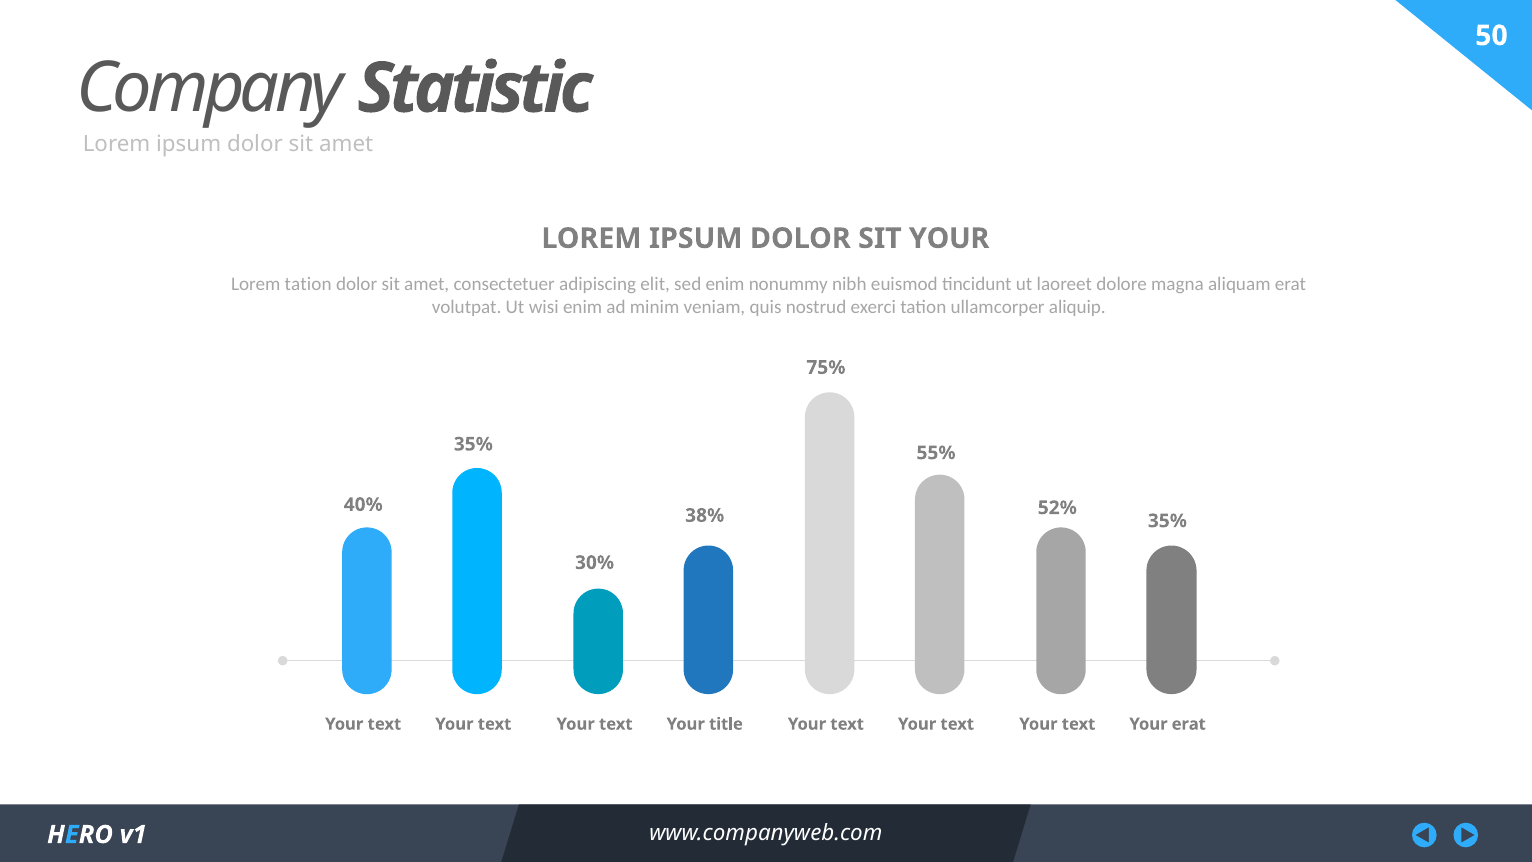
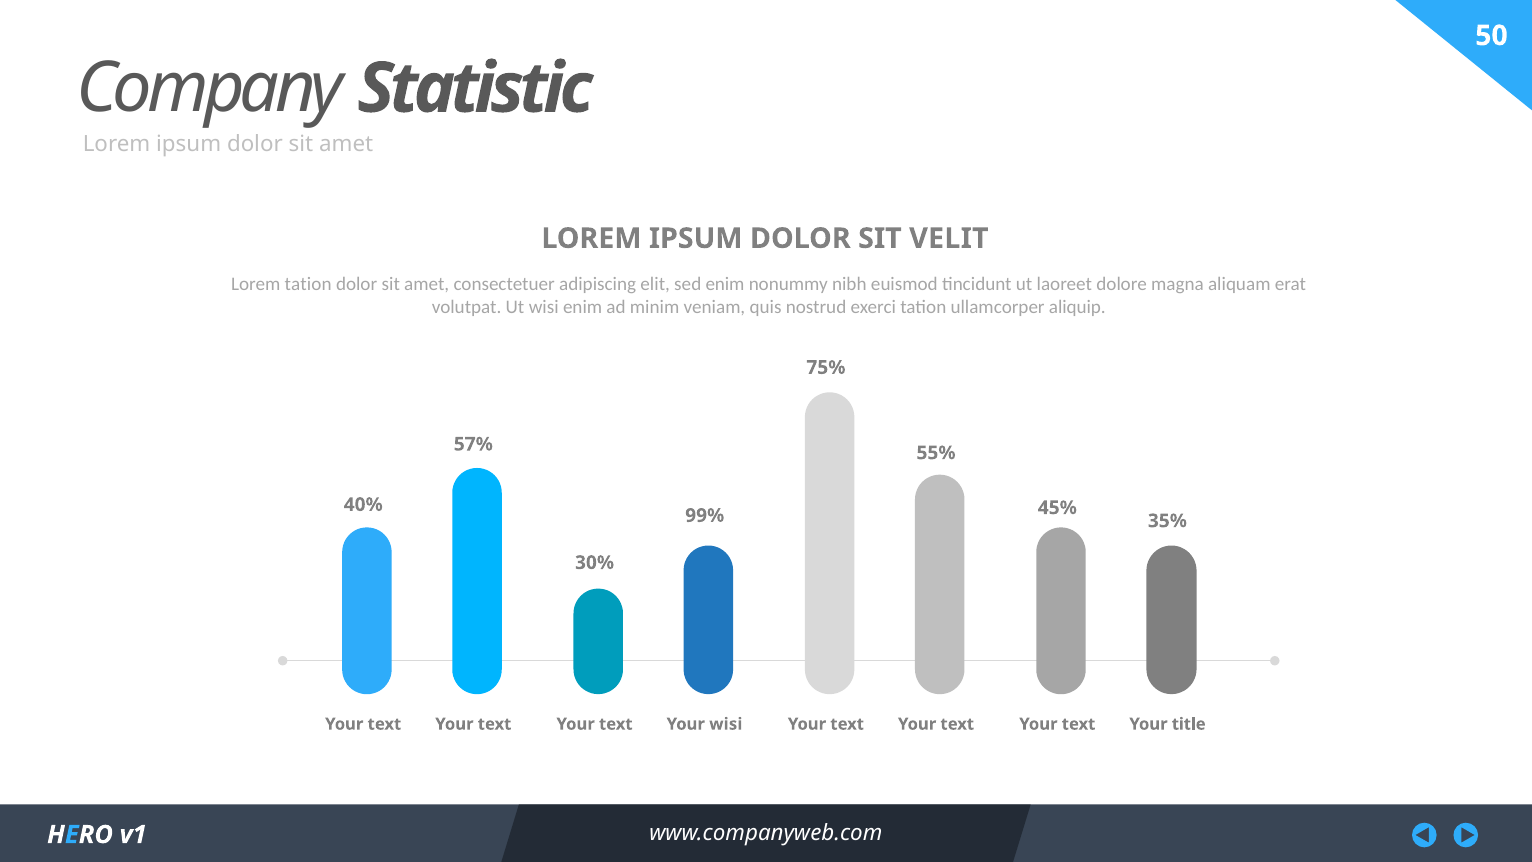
SIT YOUR: YOUR -> VELIT
35% at (473, 444): 35% -> 57%
52%: 52% -> 45%
38%: 38% -> 99%
Your title: title -> wisi
Your erat: erat -> title
